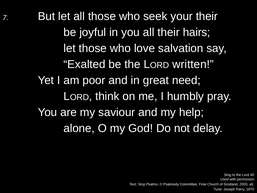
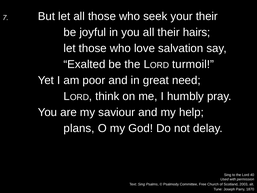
written: written -> turmoil
alone: alone -> plans
